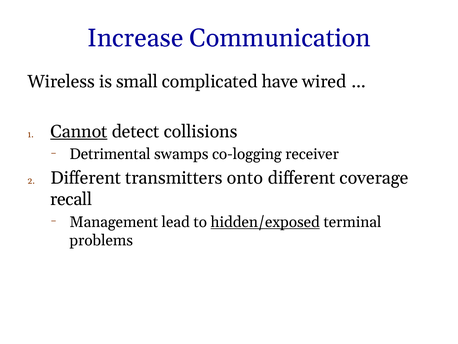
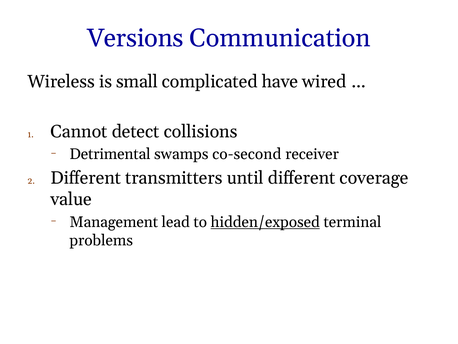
Increase: Increase -> Versions
Cannot underline: present -> none
co-logging: co-logging -> co-second
onto: onto -> until
recall: recall -> value
